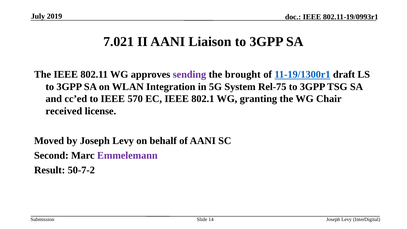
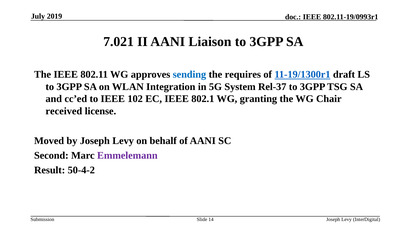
sending colour: purple -> blue
brought: brought -> requires
Rel-75: Rel-75 -> Rel-37
570: 570 -> 102
50-7-2: 50-7-2 -> 50-4-2
